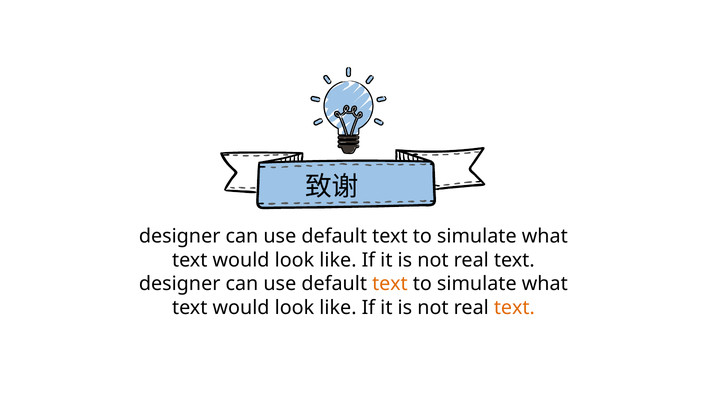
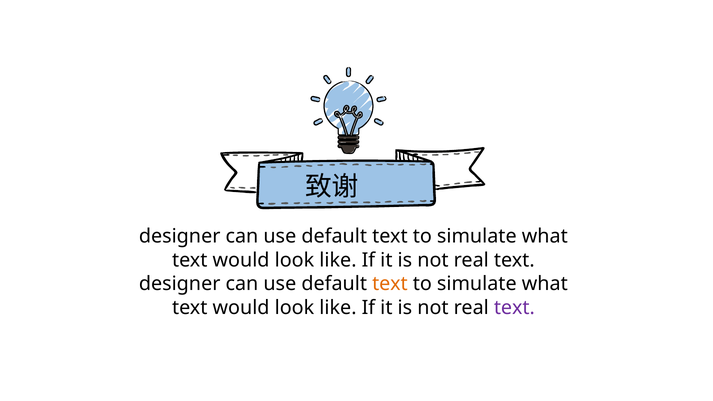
text at (514, 308) colour: orange -> purple
